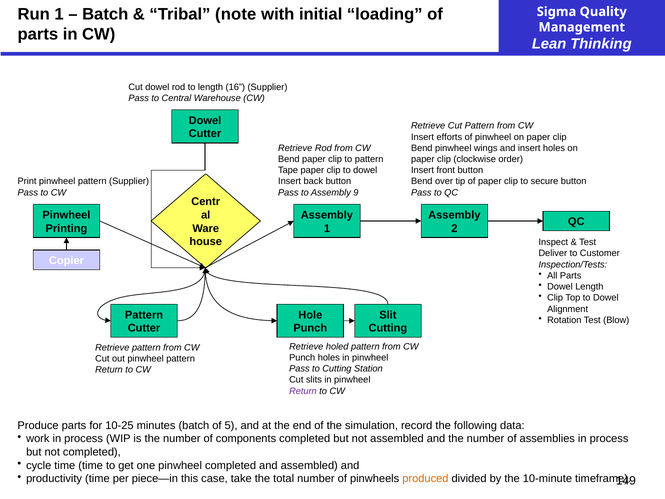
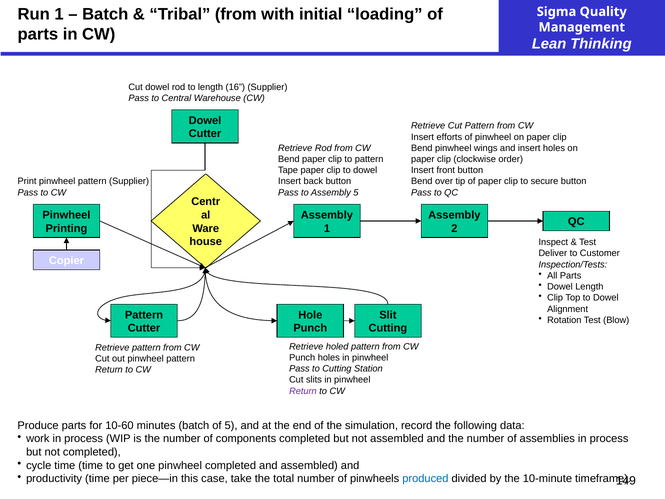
Tribal note: note -> from
Assembly 9: 9 -> 5
10-25: 10-25 -> 10-60
produced colour: orange -> blue
